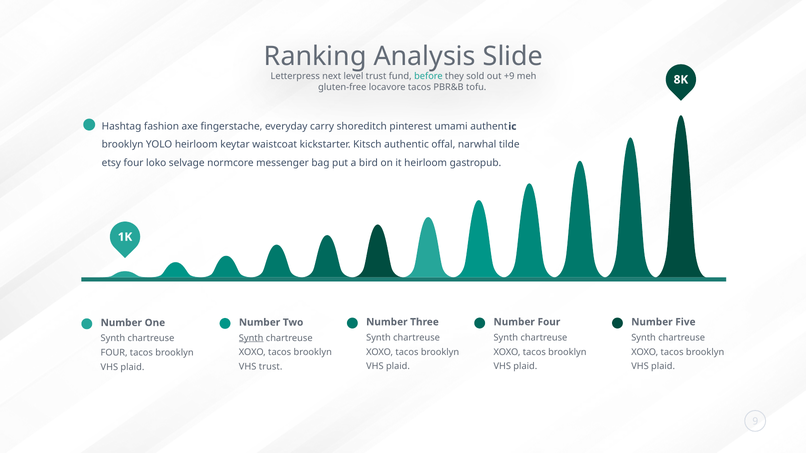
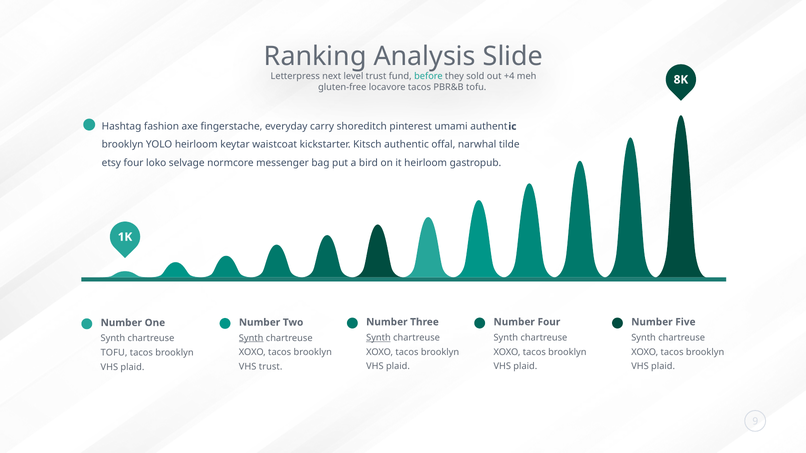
+9: +9 -> +4
Synth at (378, 338) underline: none -> present
FOUR at (114, 353): FOUR -> TOFU
